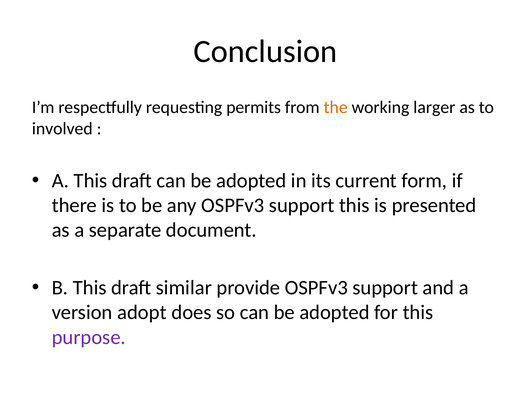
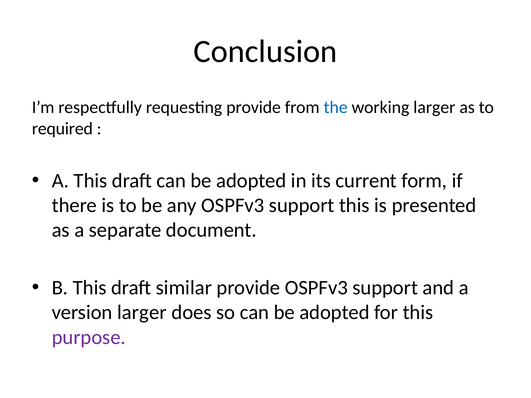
requesting permits: permits -> provide
the colour: orange -> blue
involved: involved -> required
version adopt: adopt -> larger
